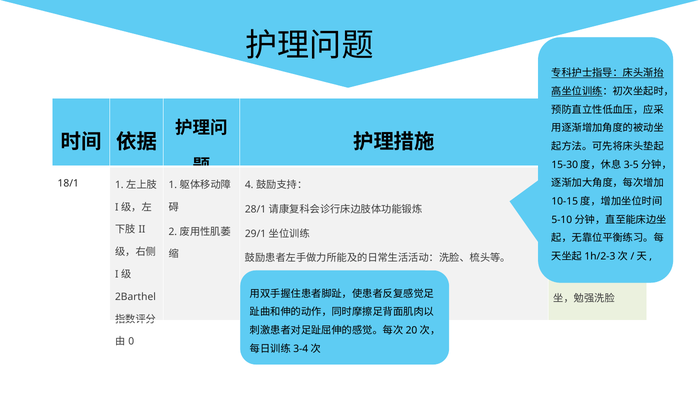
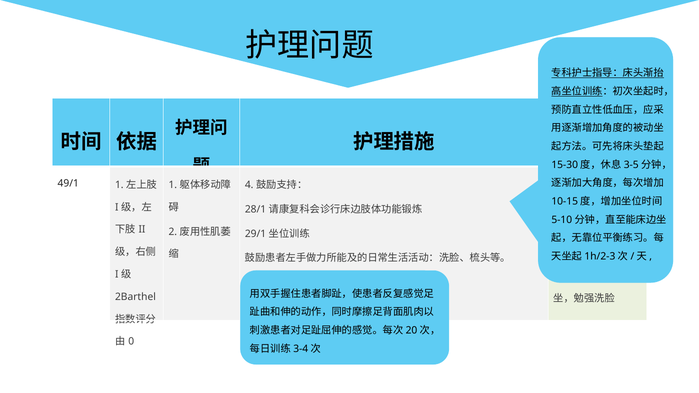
18/1: 18/1 -> 49/1
